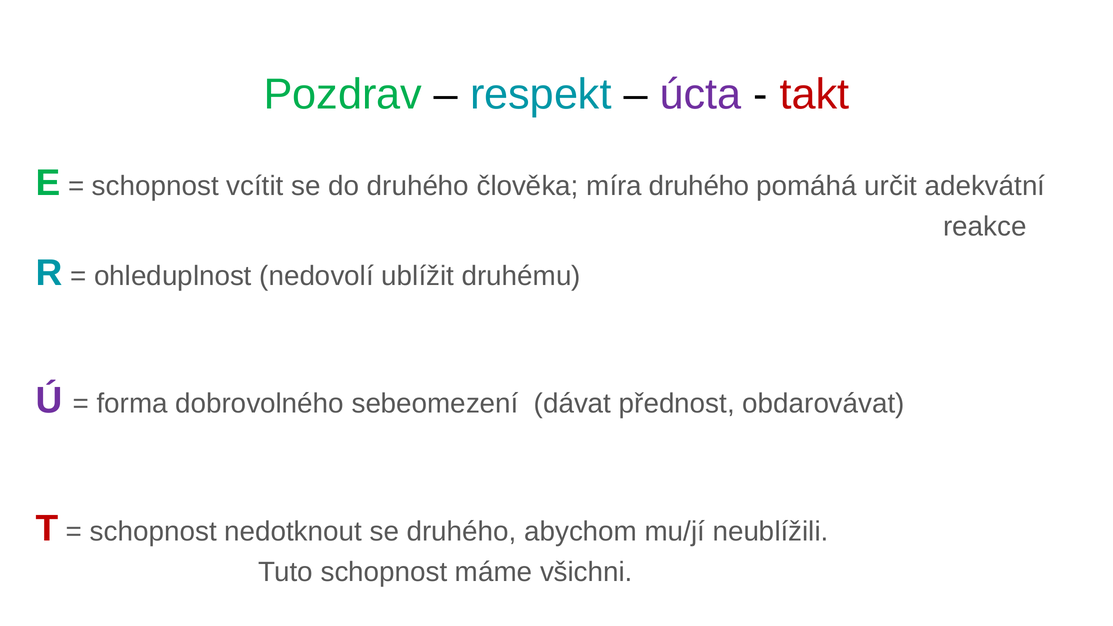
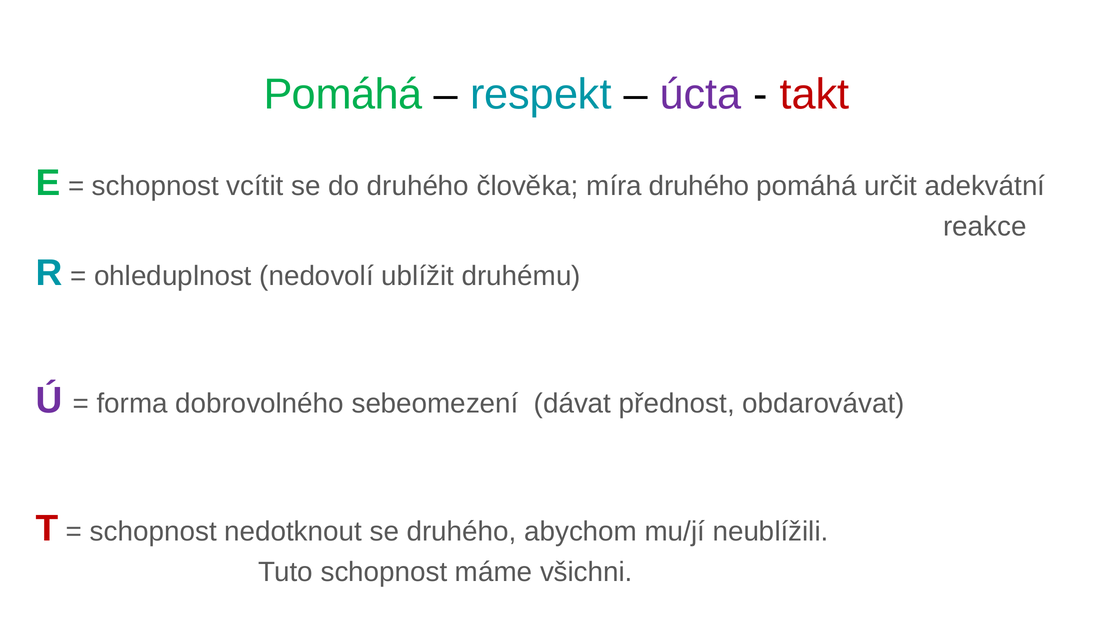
Pozdrav at (343, 94): Pozdrav -> Pomáhá
